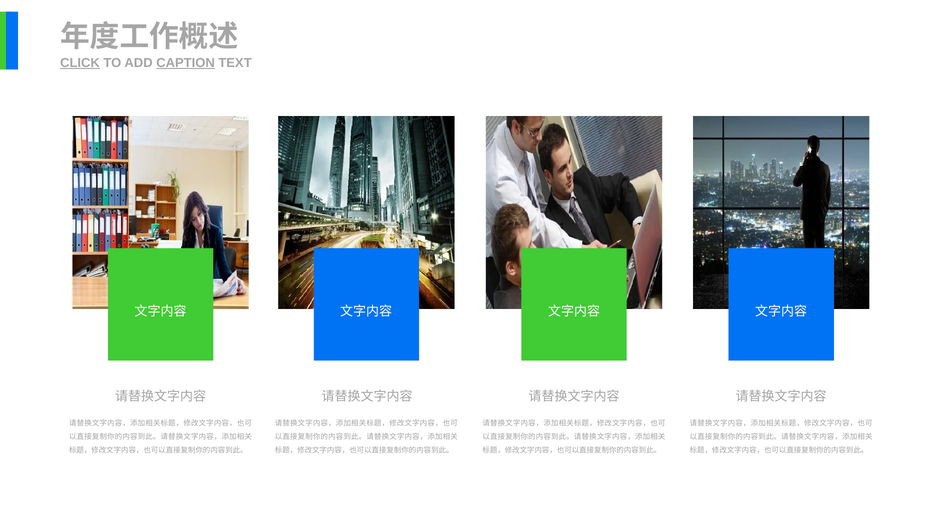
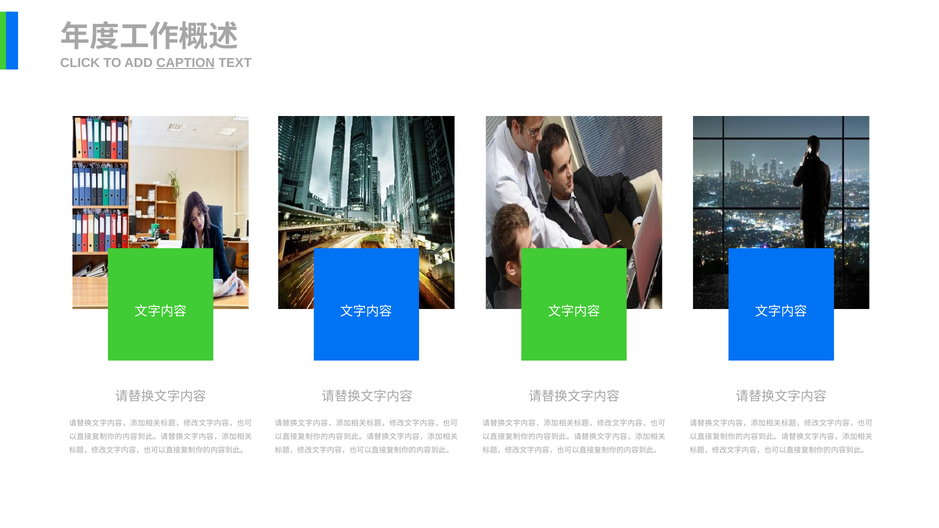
CLICK underline: present -> none
